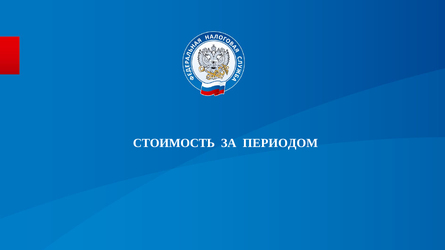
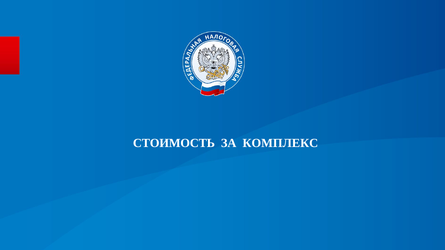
ПЕРИОДОМ: ПЕРИОДОМ -> КОМПЛЕКС
